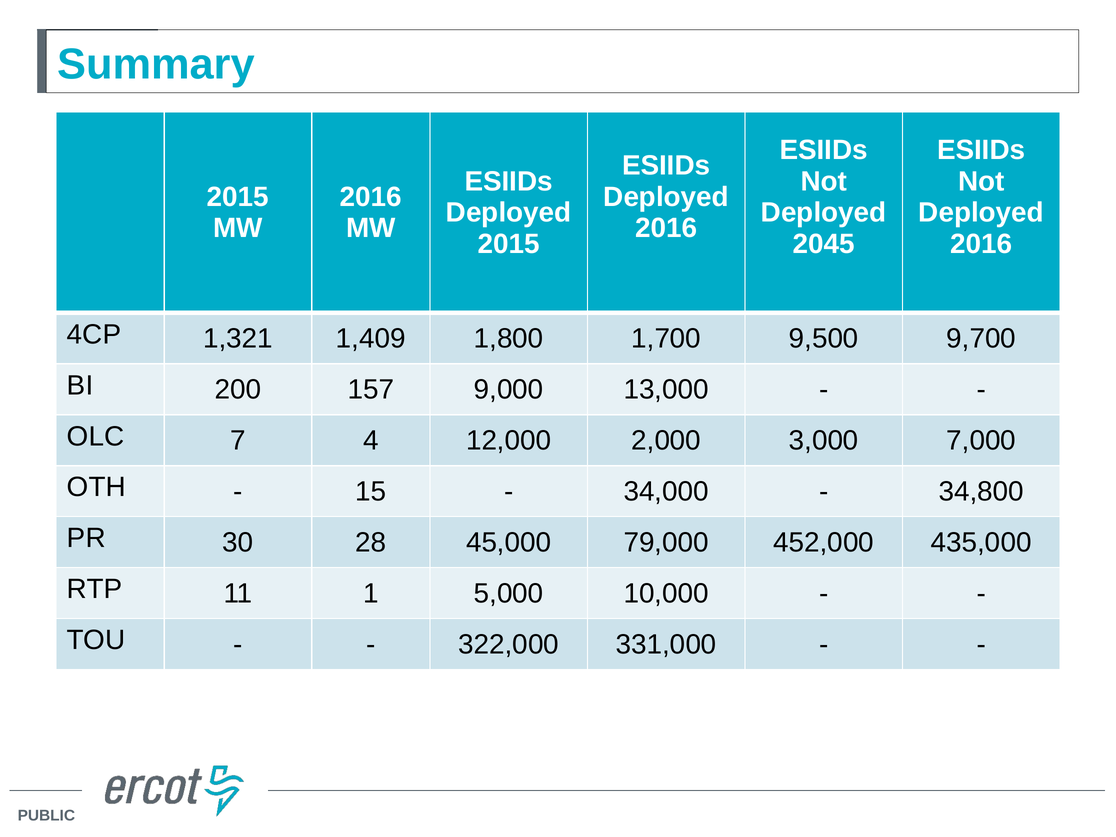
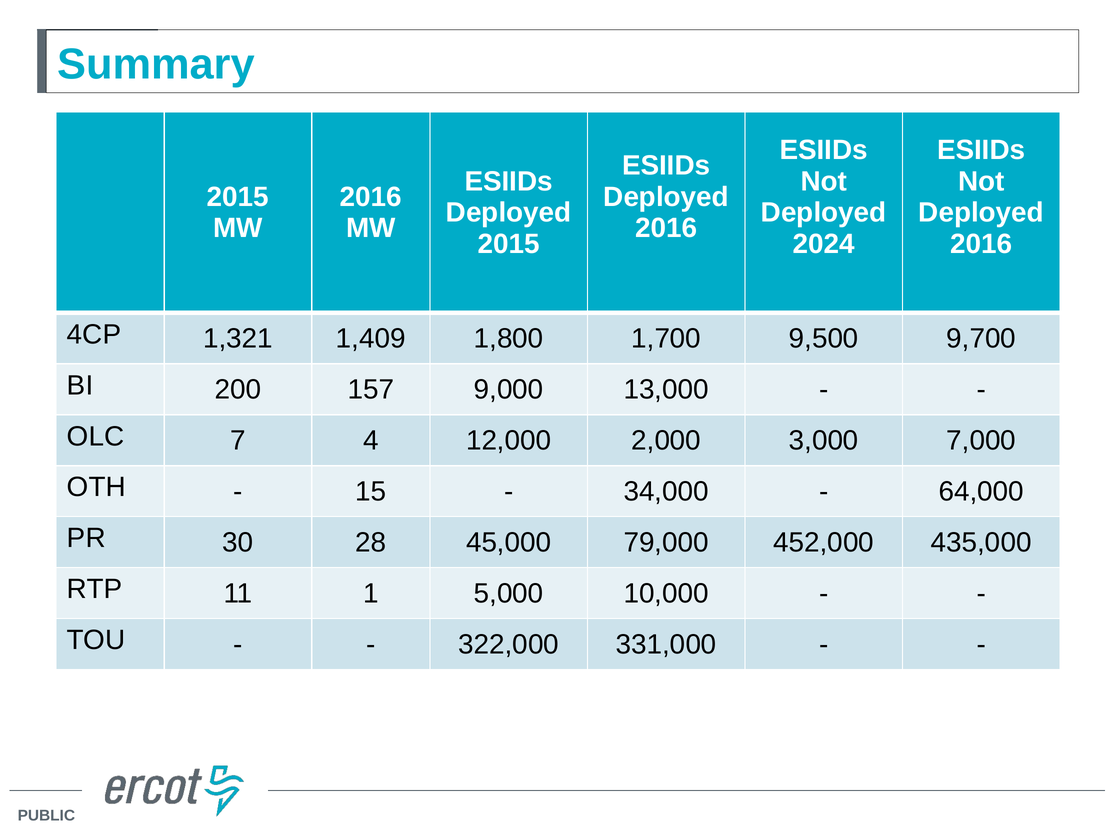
2045: 2045 -> 2024
34,800: 34,800 -> 64,000
